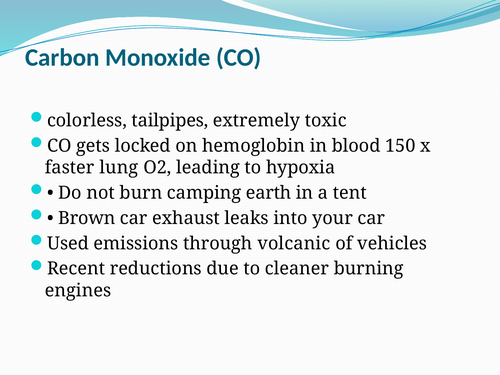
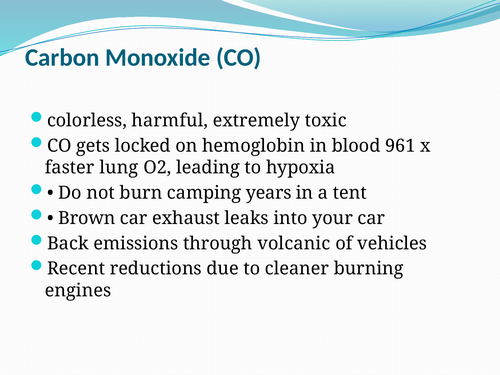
tailpipes: tailpipes -> harmful
150: 150 -> 961
earth: earth -> years
Used: Used -> Back
